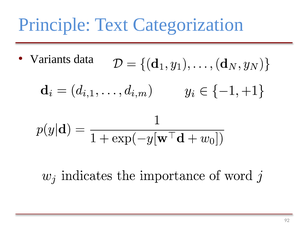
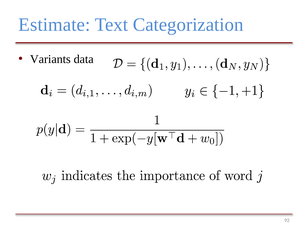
Principle: Principle -> Estimate
